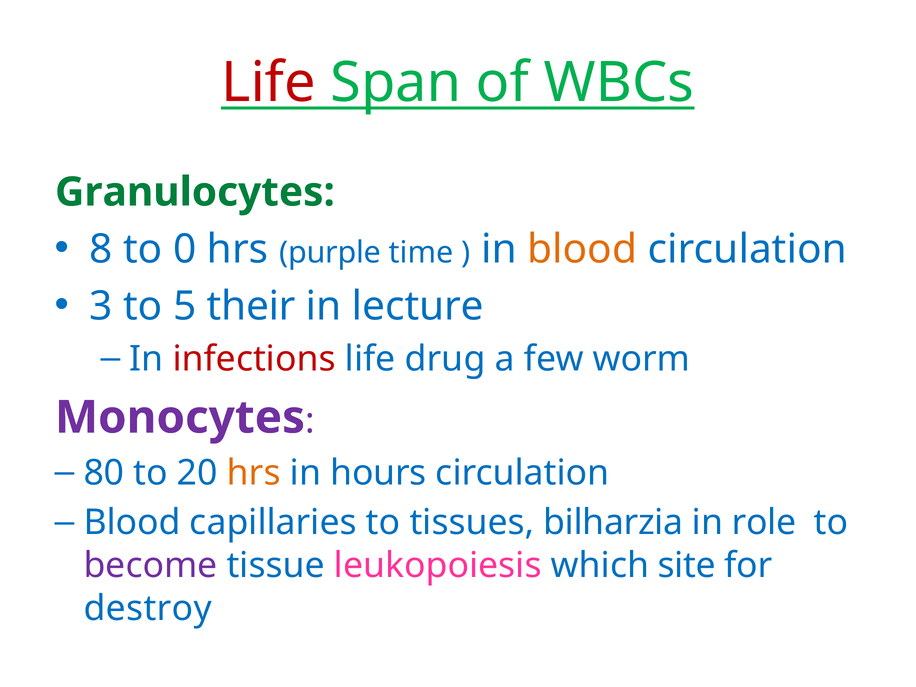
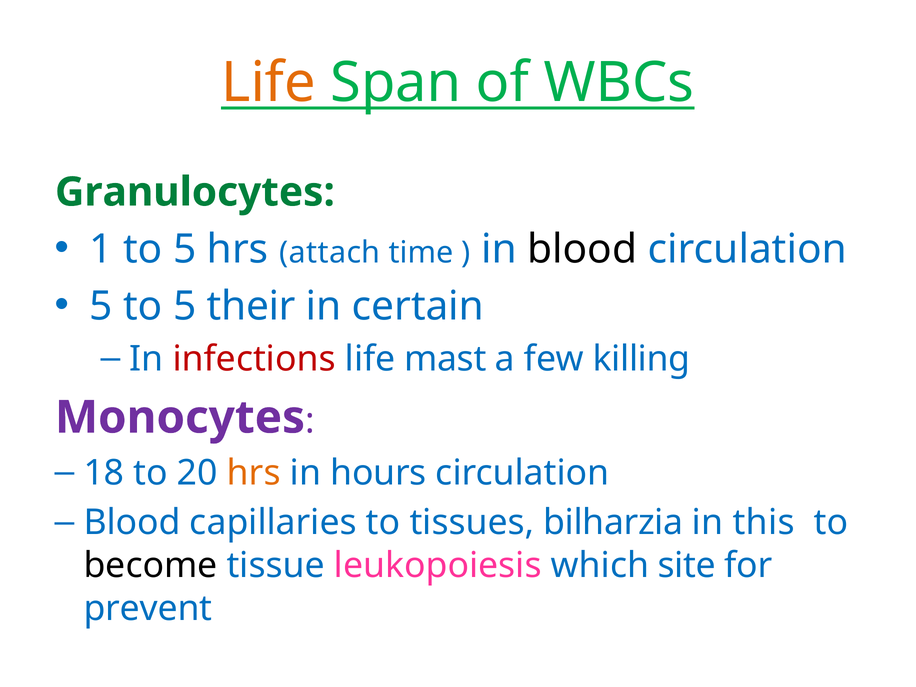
Life at (268, 83) colour: red -> orange
8: 8 -> 1
0 at (185, 249): 0 -> 5
purple: purple -> attach
blood at (582, 249) colour: orange -> black
3 at (101, 306): 3 -> 5
lecture: lecture -> certain
drug: drug -> mast
worm: worm -> killing
80: 80 -> 18
role: role -> this
become colour: purple -> black
destroy: destroy -> prevent
